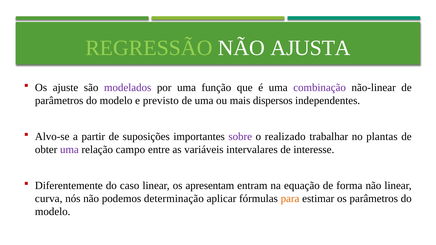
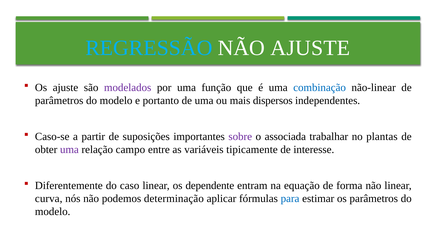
REGRESSÃO colour: light green -> light blue
NÃO AJUSTA: AJUSTA -> AJUSTE
combinação colour: purple -> blue
previsto: previsto -> portanto
Alvo-se: Alvo-se -> Caso-se
realizado: realizado -> associada
intervalares: intervalares -> tipicamente
apresentam: apresentam -> dependente
para colour: orange -> blue
